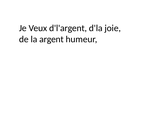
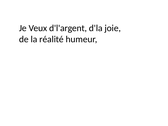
argent: argent -> réalité
